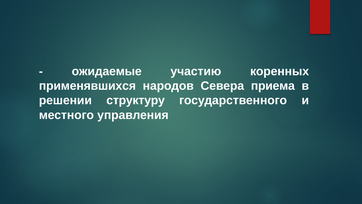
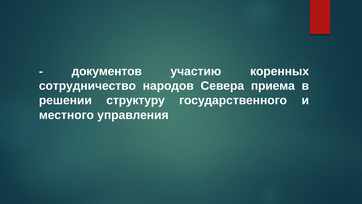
ожидаемые: ожидаемые -> документов
применявшихся: применявшихся -> сотрудничество
